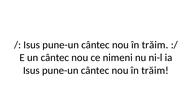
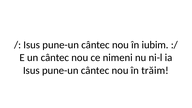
trăim at (155, 45): trăim -> iubim
